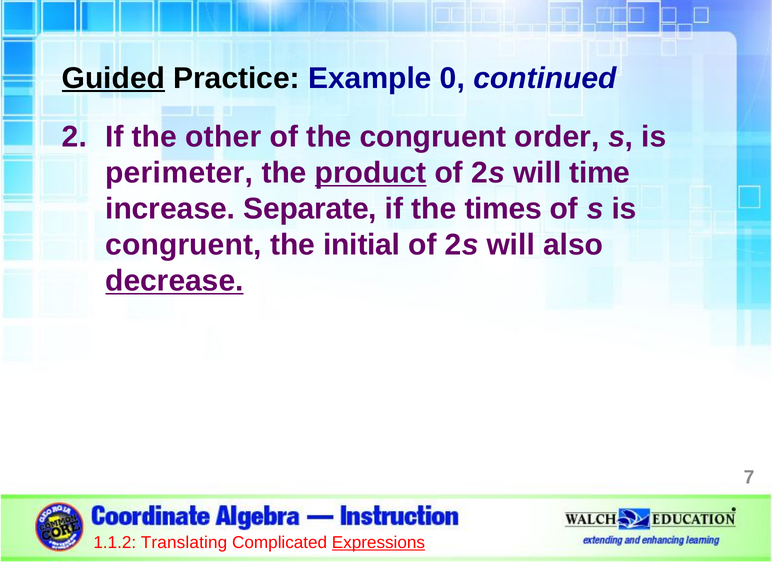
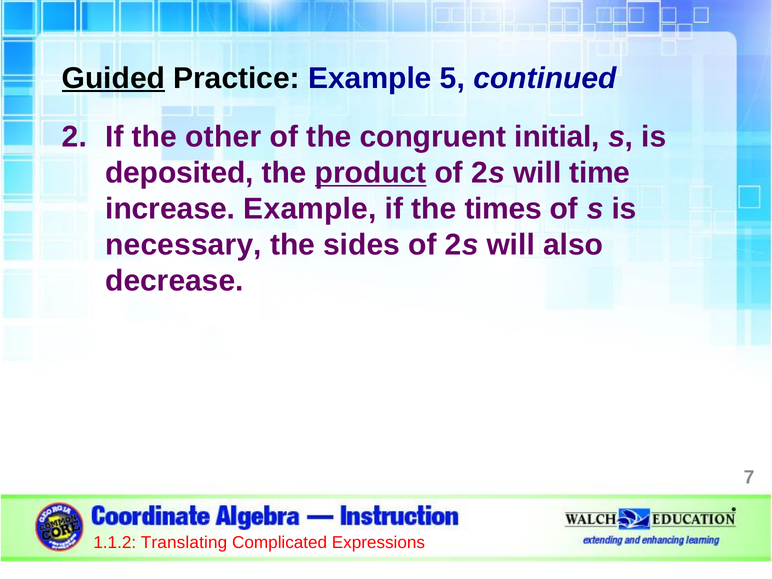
0: 0 -> 5
order: order -> initial
perimeter: perimeter -> deposited
increase Separate: Separate -> Example
congruent at (183, 245): congruent -> necessary
initial: initial -> sides
decrease underline: present -> none
Expressions underline: present -> none
